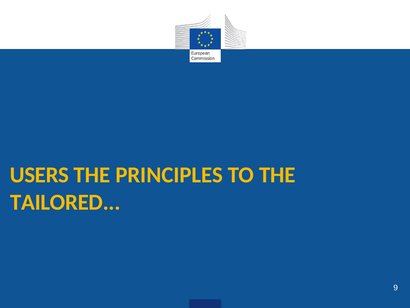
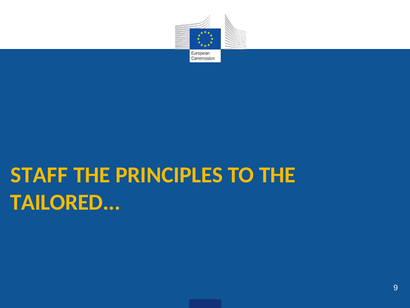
USERS: USERS -> STAFF
